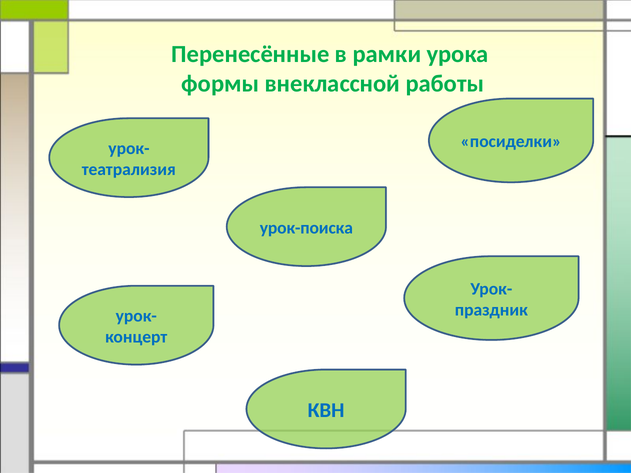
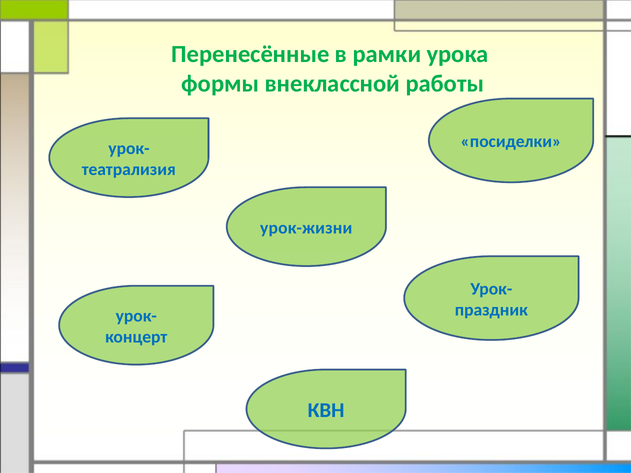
урок-поиска: урок-поиска -> урок-жизни
